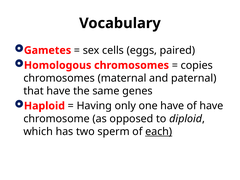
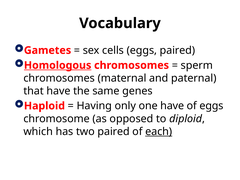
Homologous underline: none -> present
copies: copies -> sperm
of have: have -> eggs
two sperm: sperm -> paired
